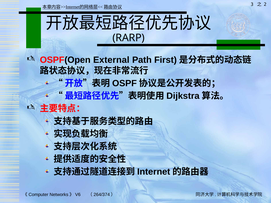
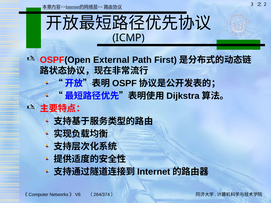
RARP: RARP -> ICMP
